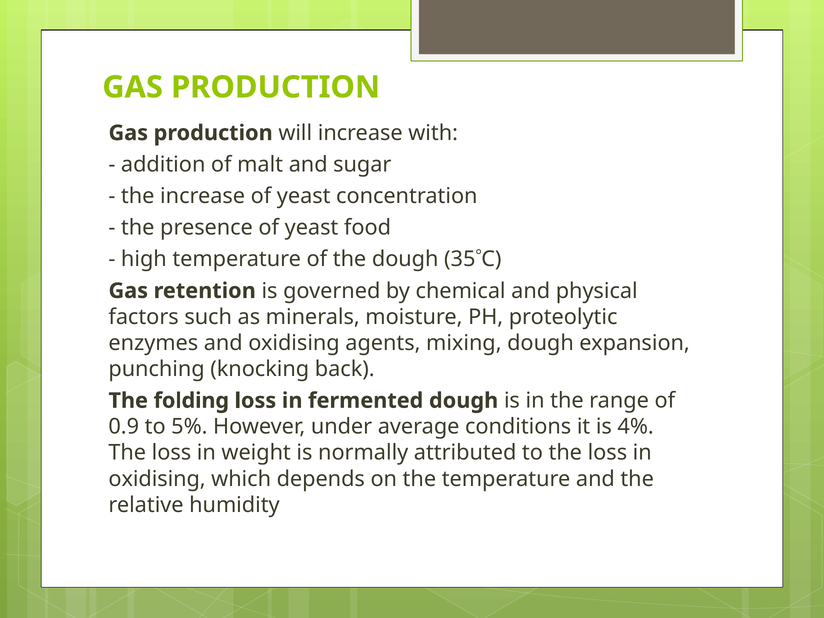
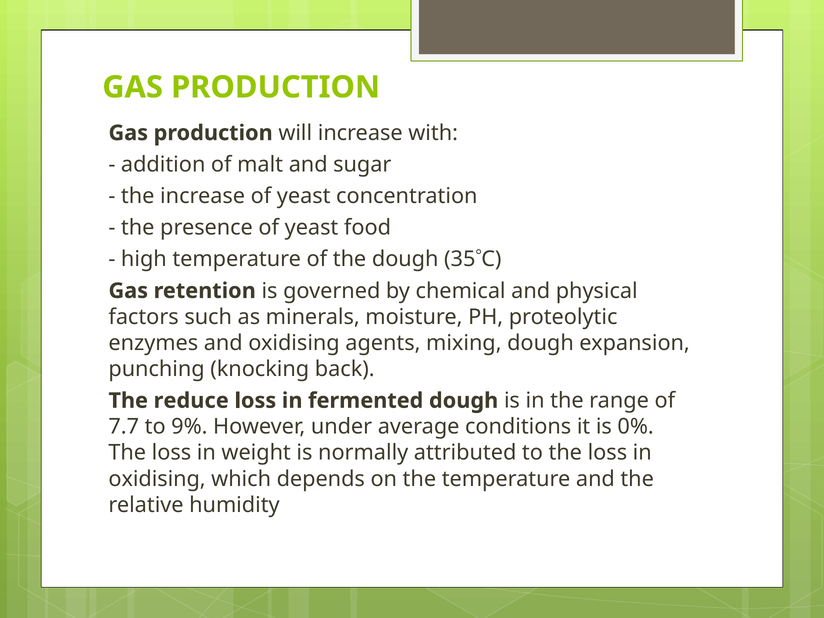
folding: folding -> reduce
0.9: 0.9 -> 7.7
5%: 5% -> 9%
4%: 4% -> 0%
